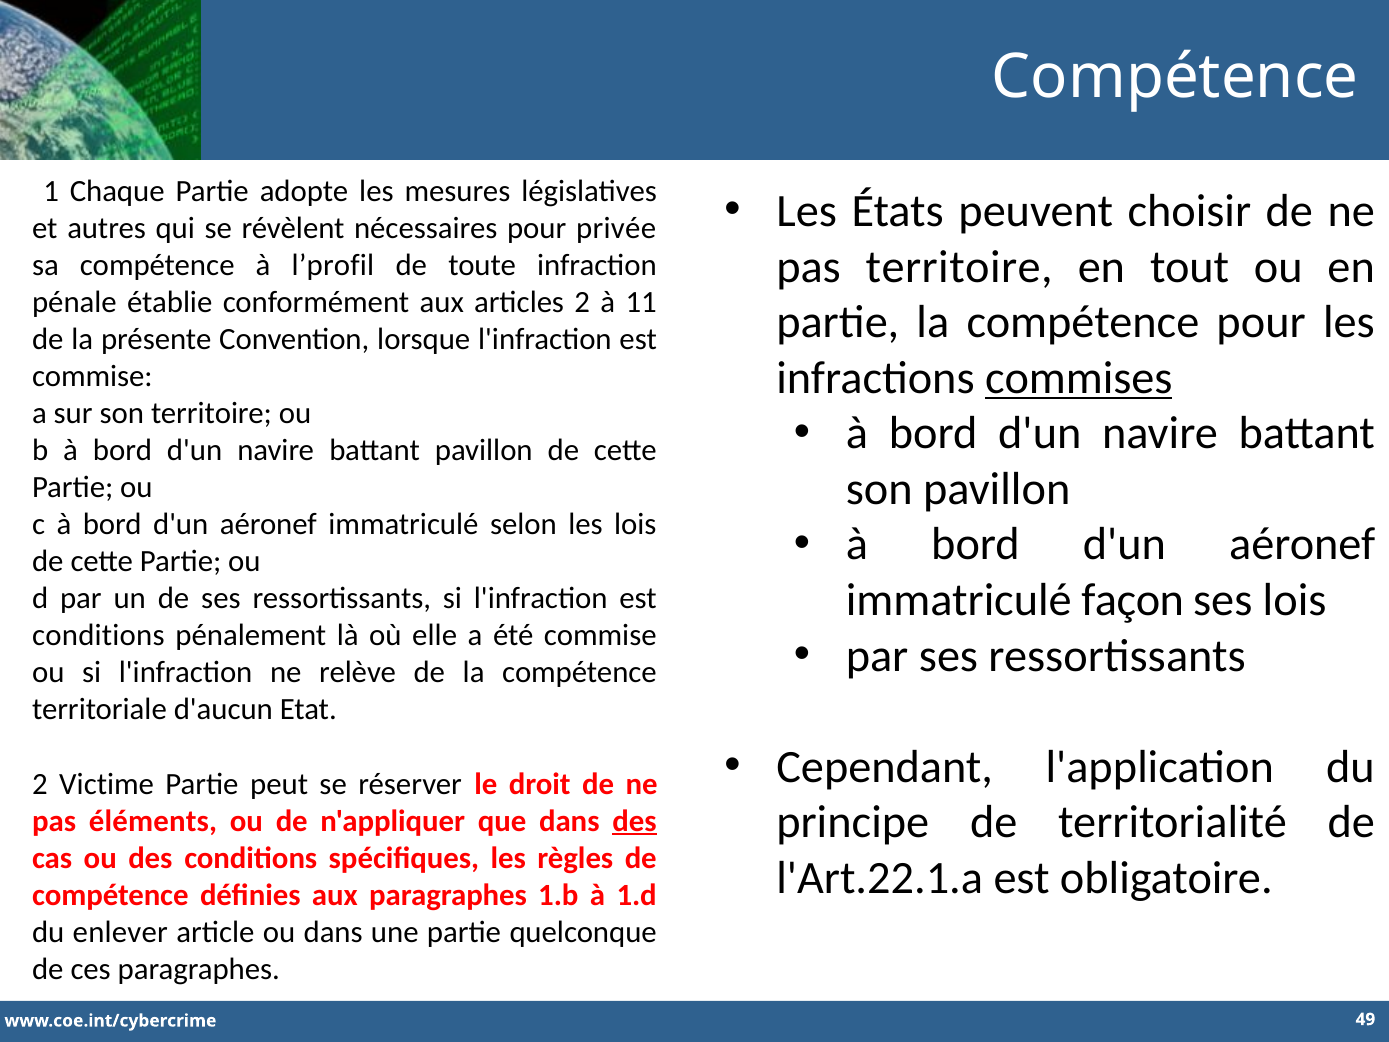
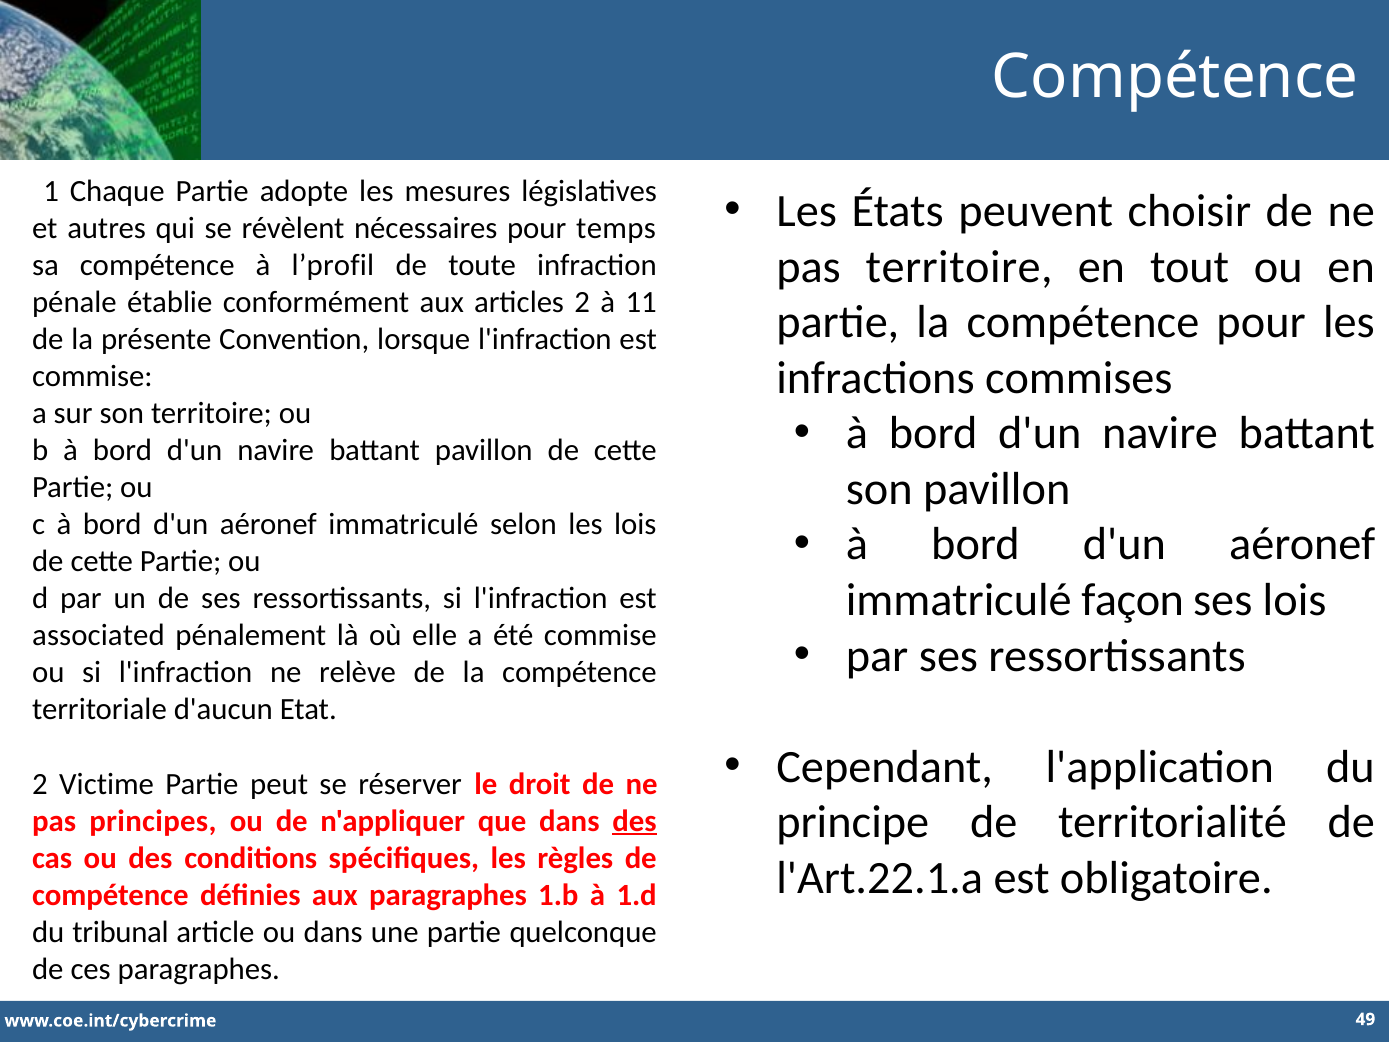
privée: privée -> temps
commises underline: present -> none
conditions at (98, 636): conditions -> associated
éléments: éléments -> principes
enlever: enlever -> tribunal
